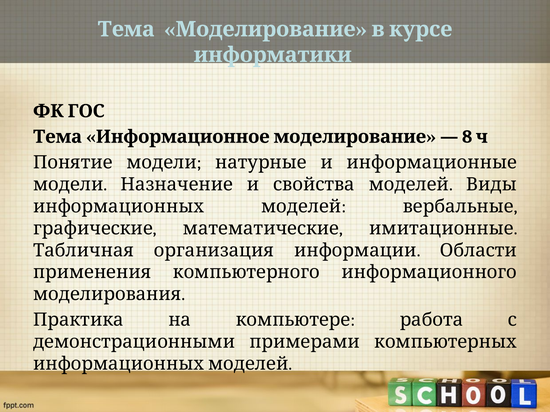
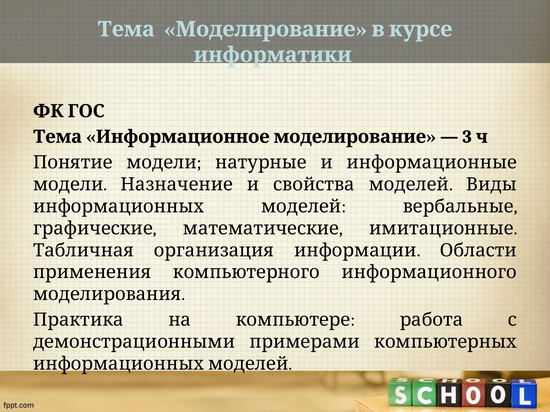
8: 8 -> 3
